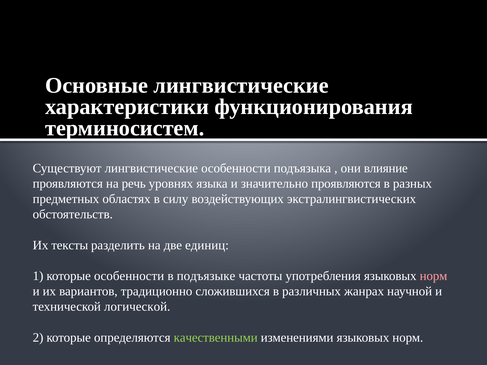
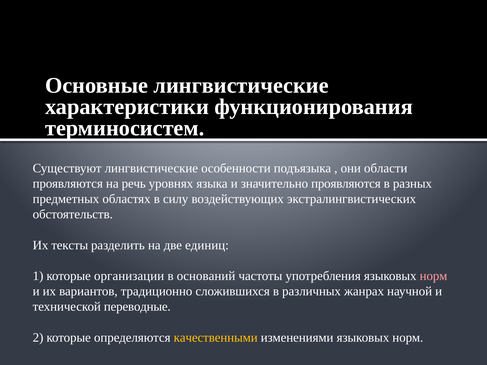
влияние: влияние -> области
которые особенности: особенности -> организации
подъязыке: подъязыке -> оснований
логической: логической -> переводные
качественными colour: light green -> yellow
